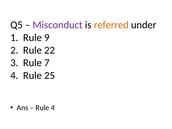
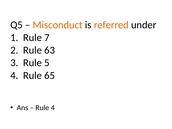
Misconduct colour: purple -> orange
9: 9 -> 7
22: 22 -> 63
7: 7 -> 5
25: 25 -> 65
